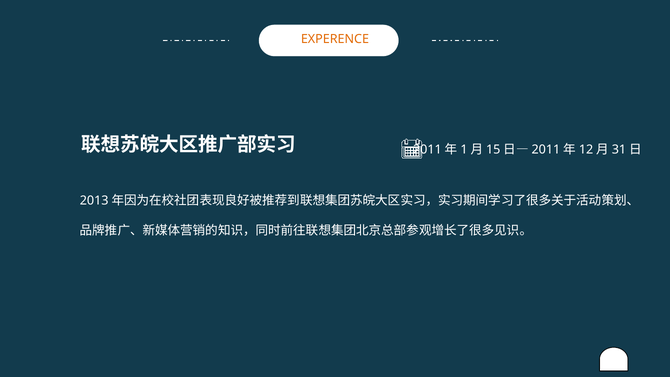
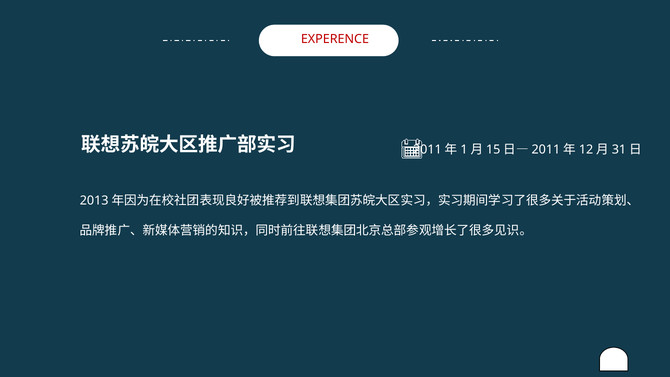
EXPERENCE colour: orange -> red
